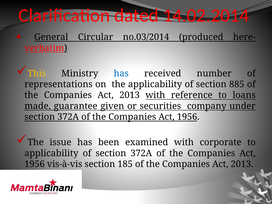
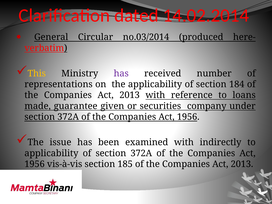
has at (121, 73) colour: blue -> purple
885: 885 -> 184
corporate: corporate -> indirectly
